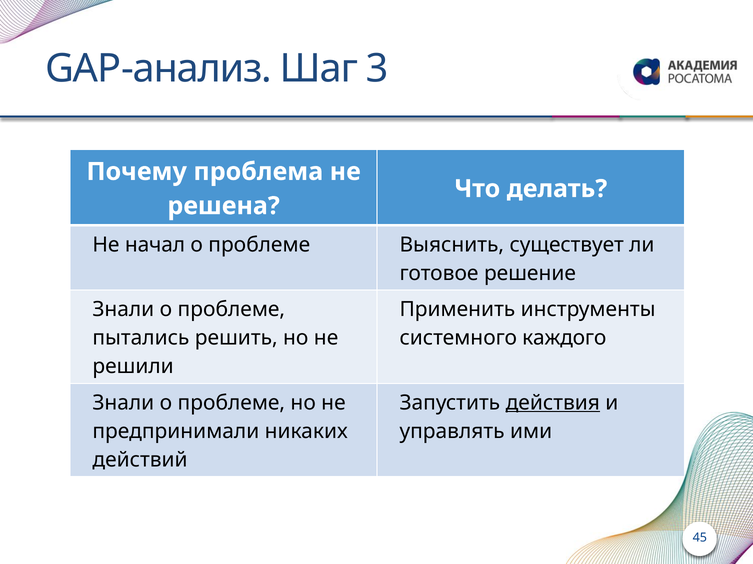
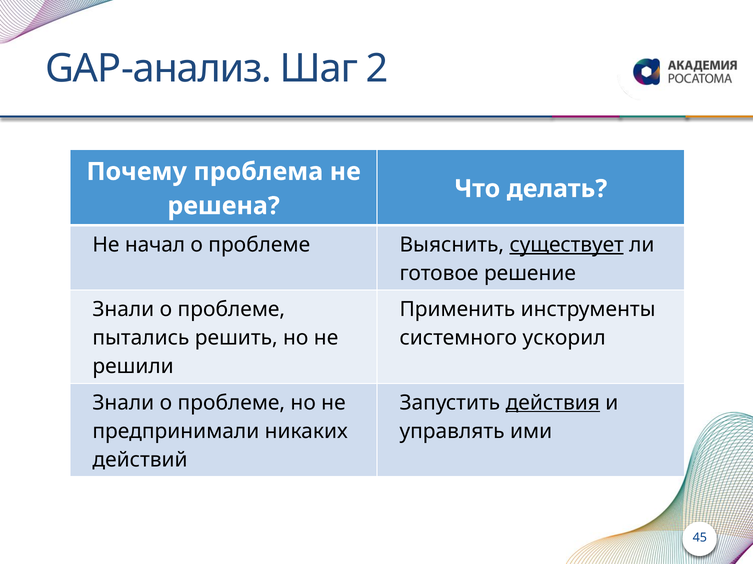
3: 3 -> 2
существует underline: none -> present
каждого: каждого -> ускорил
